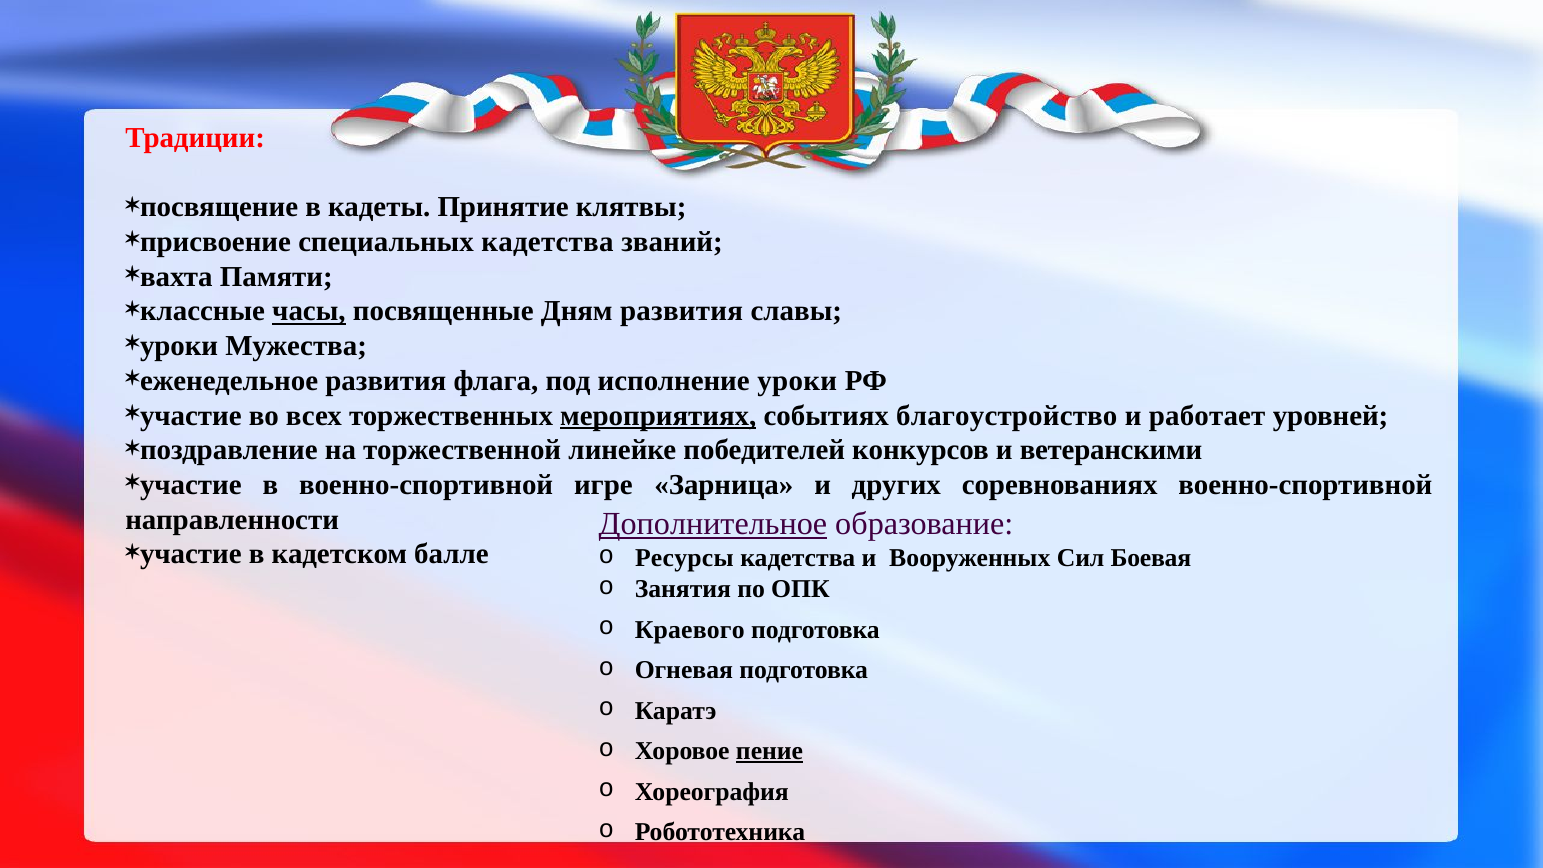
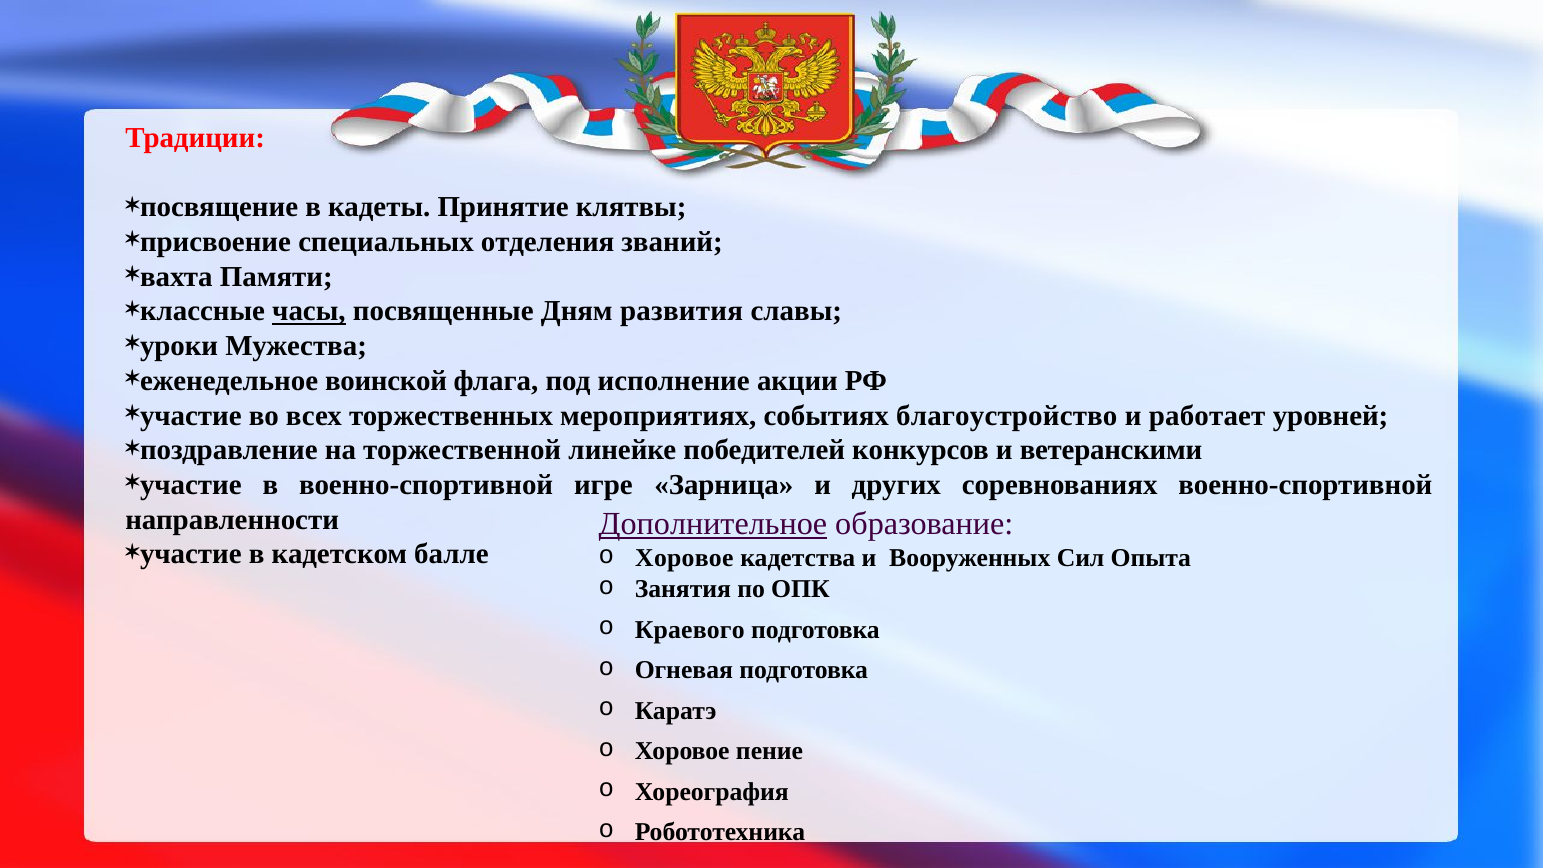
специальных кадетства: кадетства -> отделения
развития at (386, 381): развития -> воинской
уроки: уроки -> акции
мероприятиях underline: present -> none
Ресурсы at (684, 558): Ресурсы -> Хоровое
Боевая: Боевая -> Опыта
пение underline: present -> none
